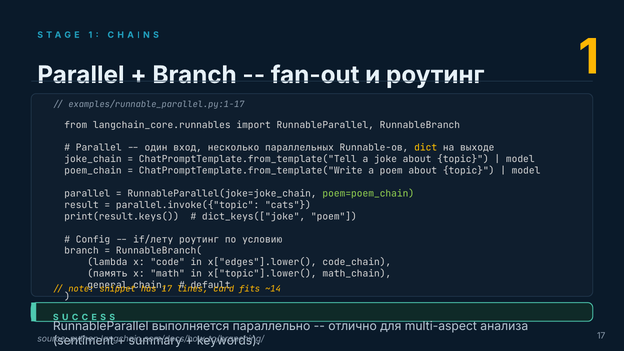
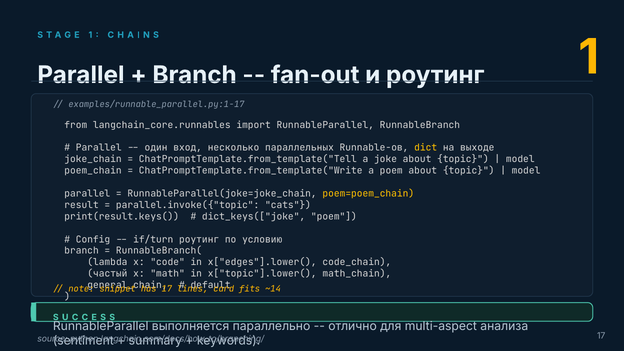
poem=poem_chain colour: light green -> yellow
if/лету: if/лету -> if/turn
память: память -> частый
